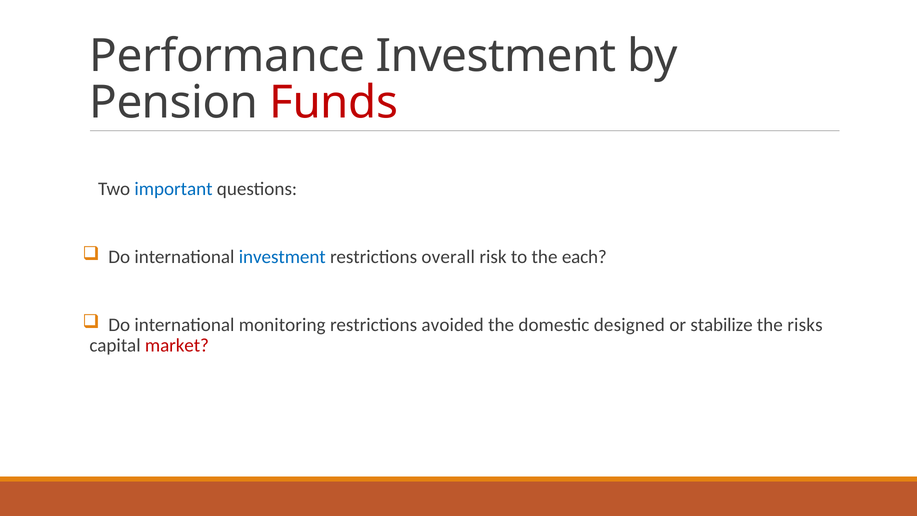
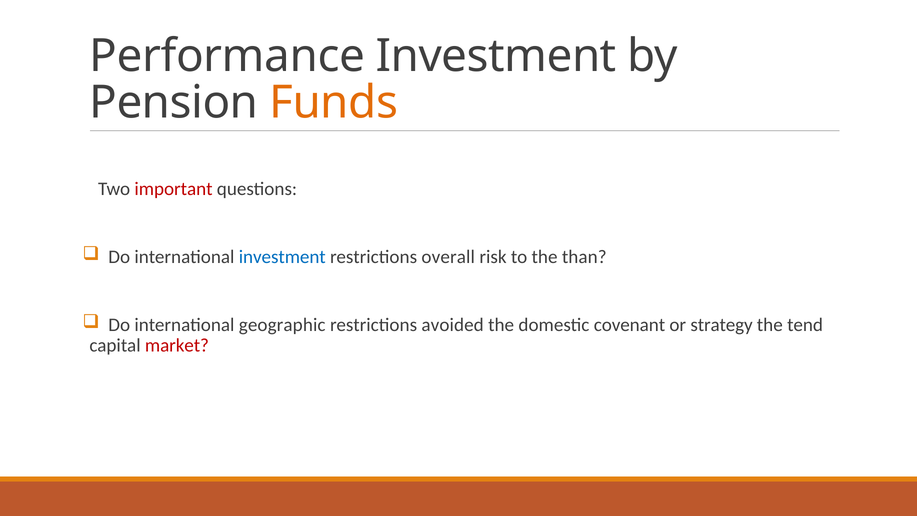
Funds colour: red -> orange
important colour: blue -> red
each: each -> than
monitoring: monitoring -> geographic
designed: designed -> covenant
stabilize: stabilize -> strategy
risks: risks -> tend
